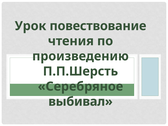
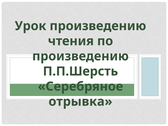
Урок повествование: повествование -> произведению
выбивал: выбивал -> отрывка
